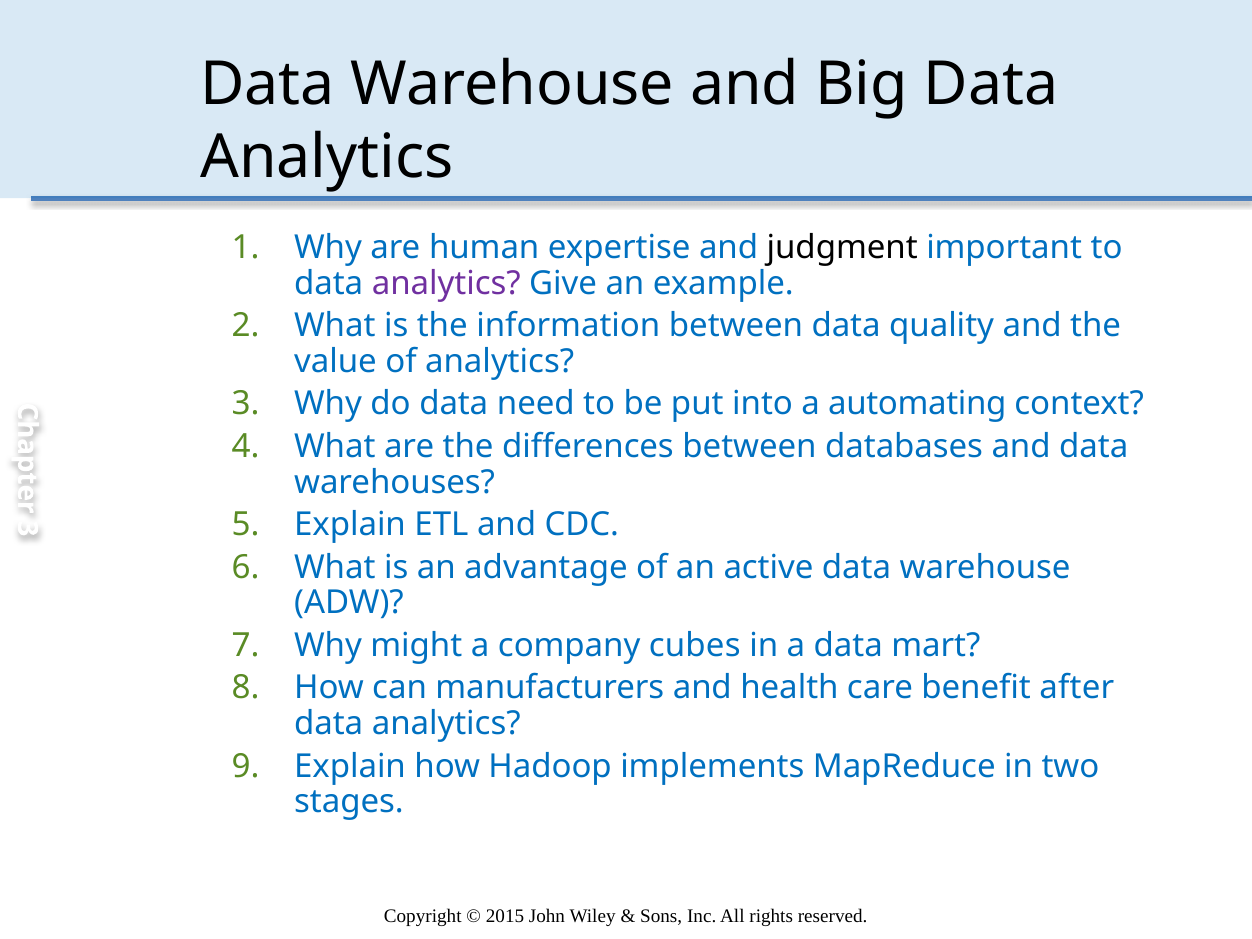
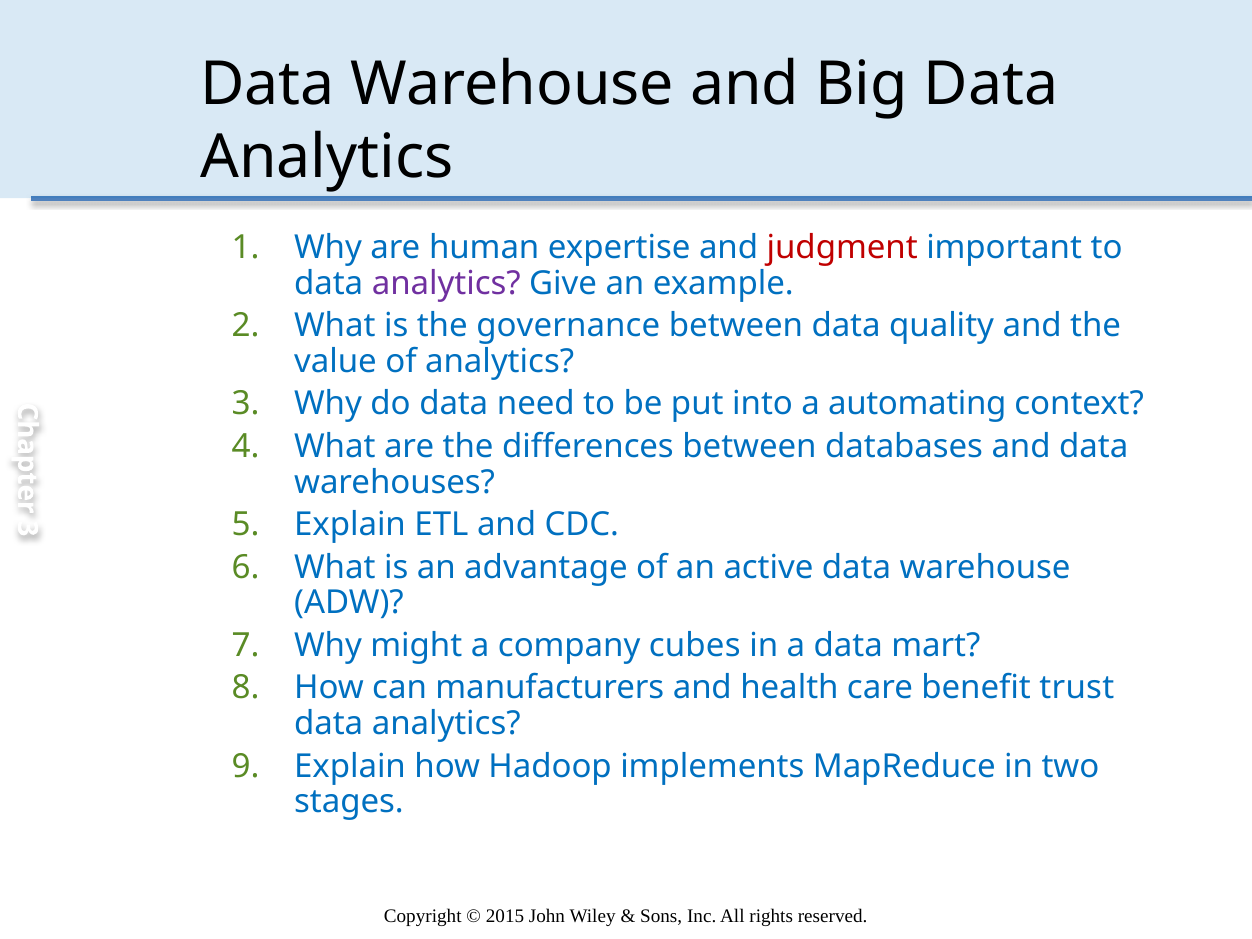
judgment colour: black -> red
information: information -> governance
after: after -> trust
